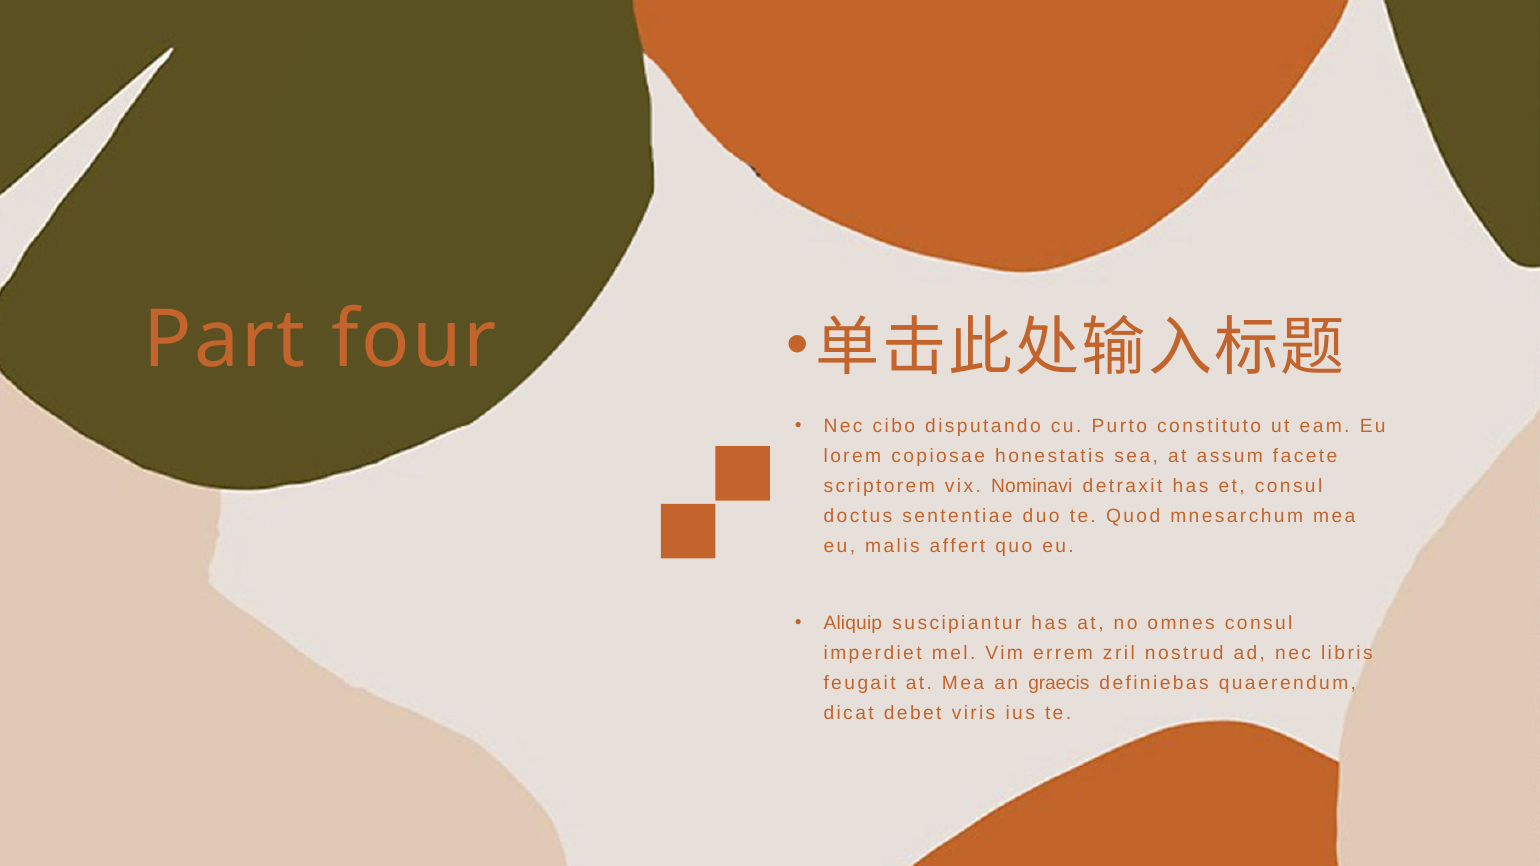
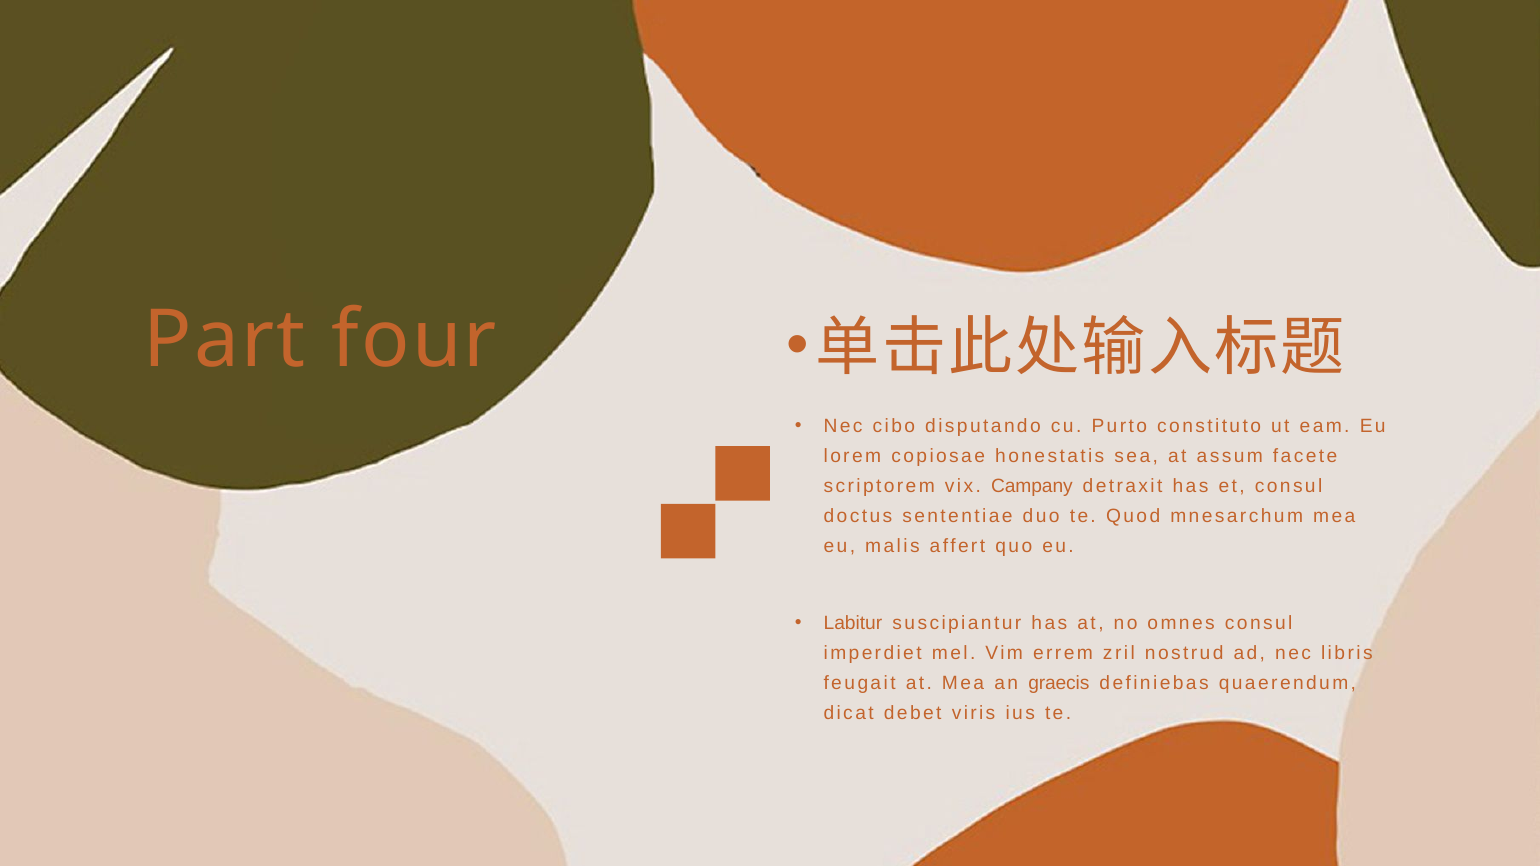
Nominavi: Nominavi -> Campany
Aliquip: Aliquip -> Labitur
